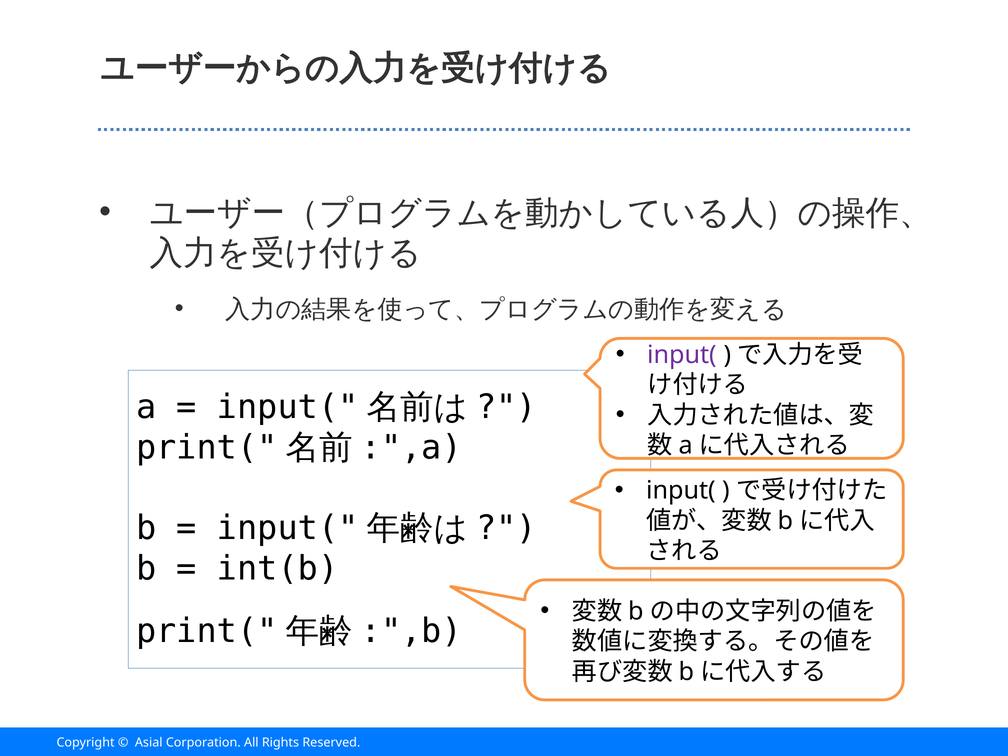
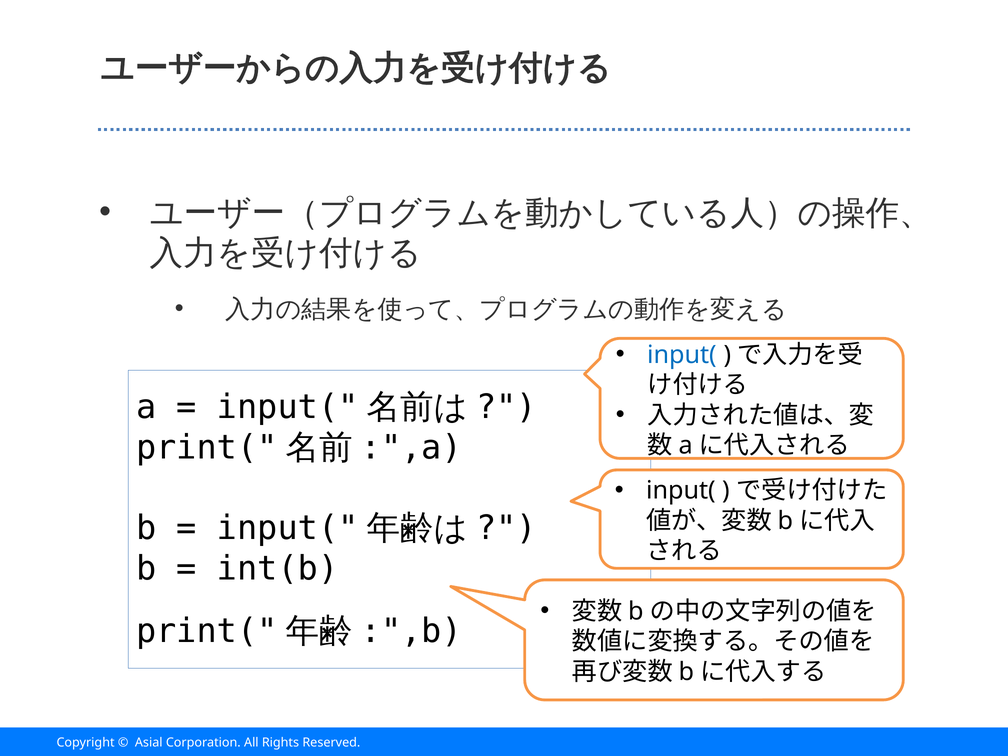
input( at (682, 355) colour: purple -> blue
